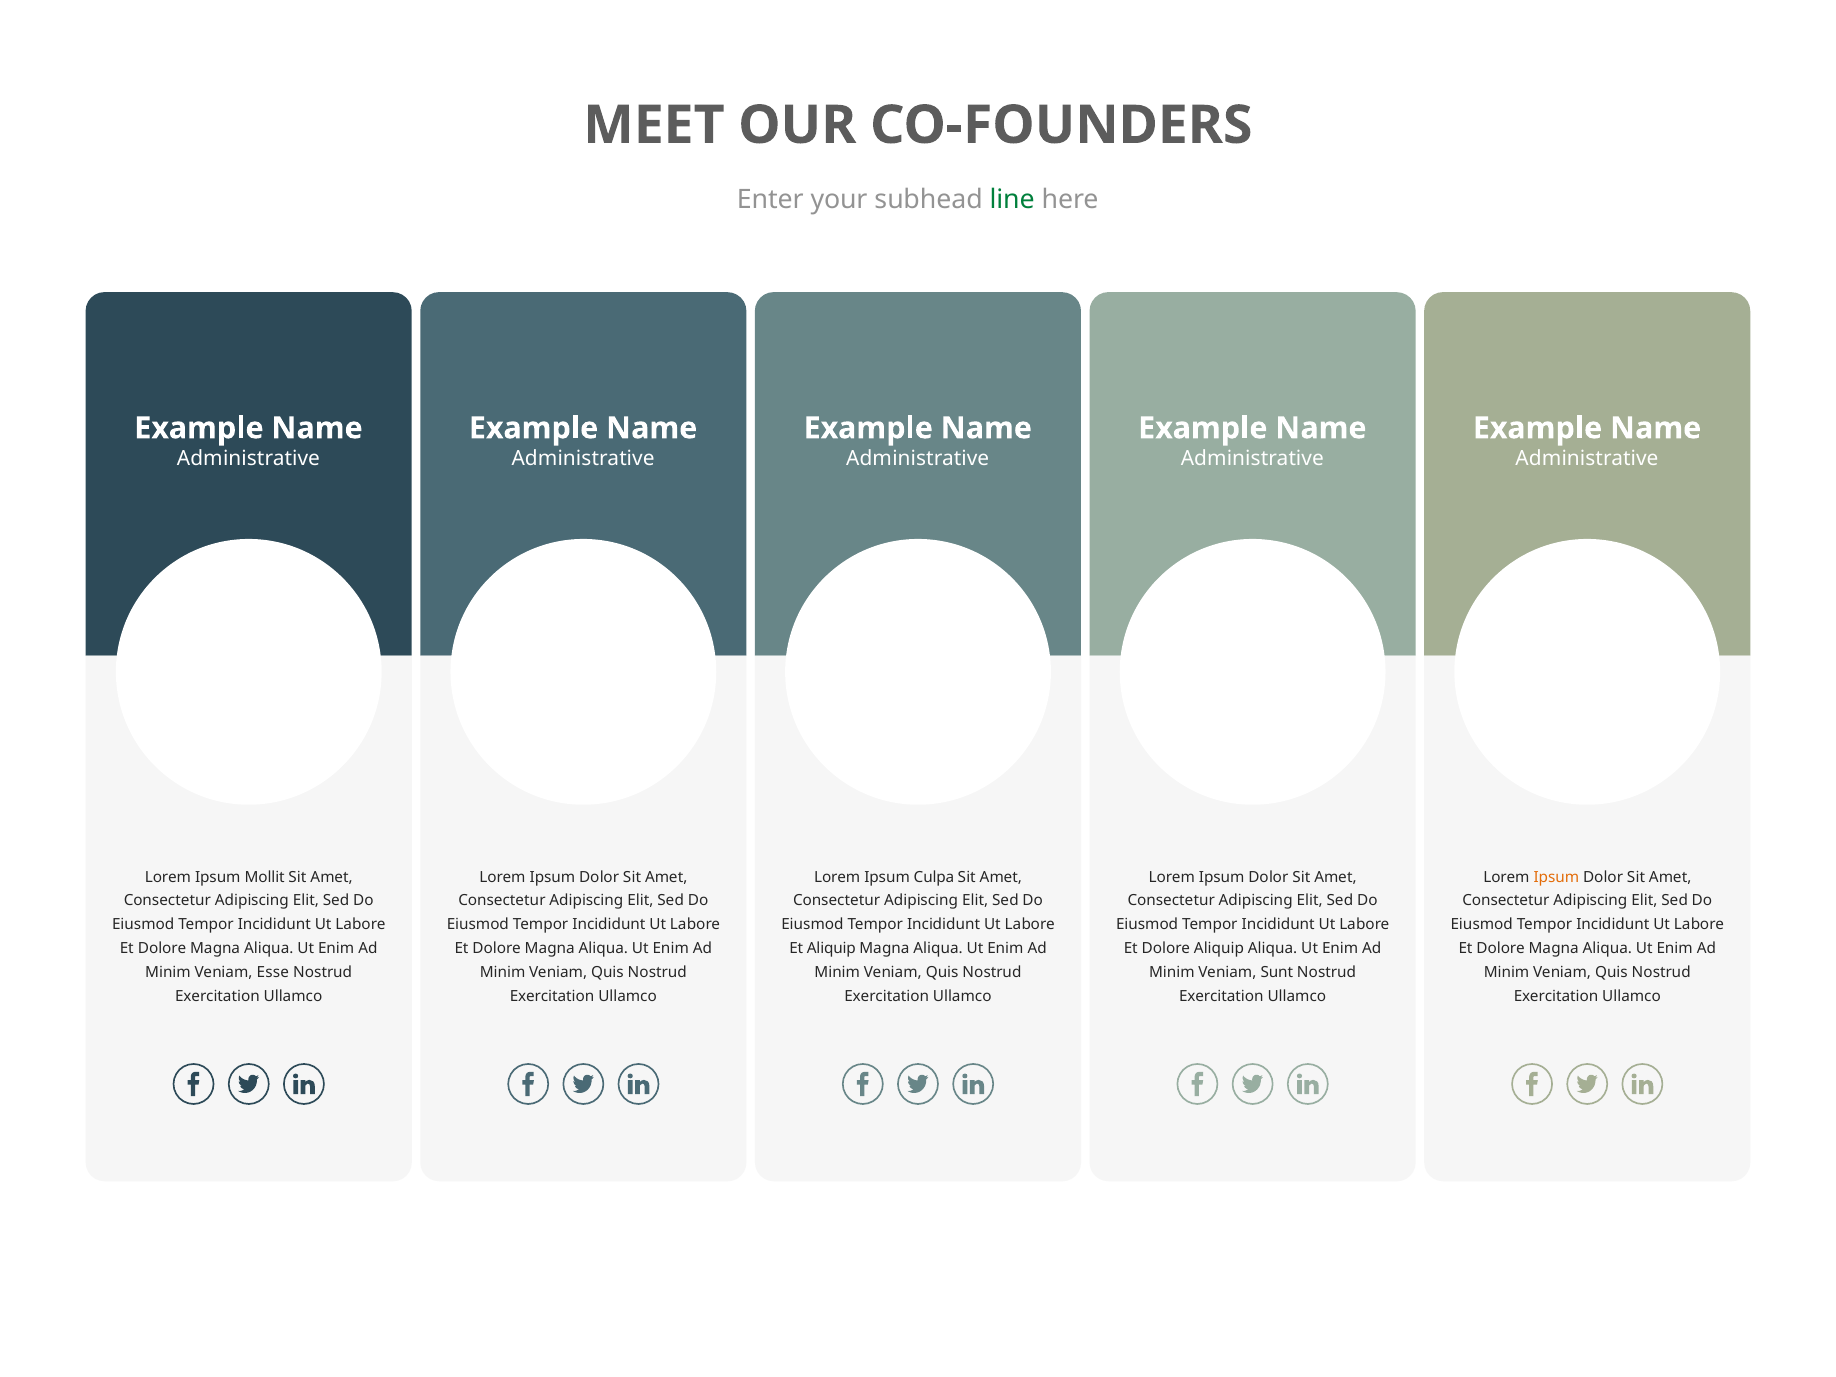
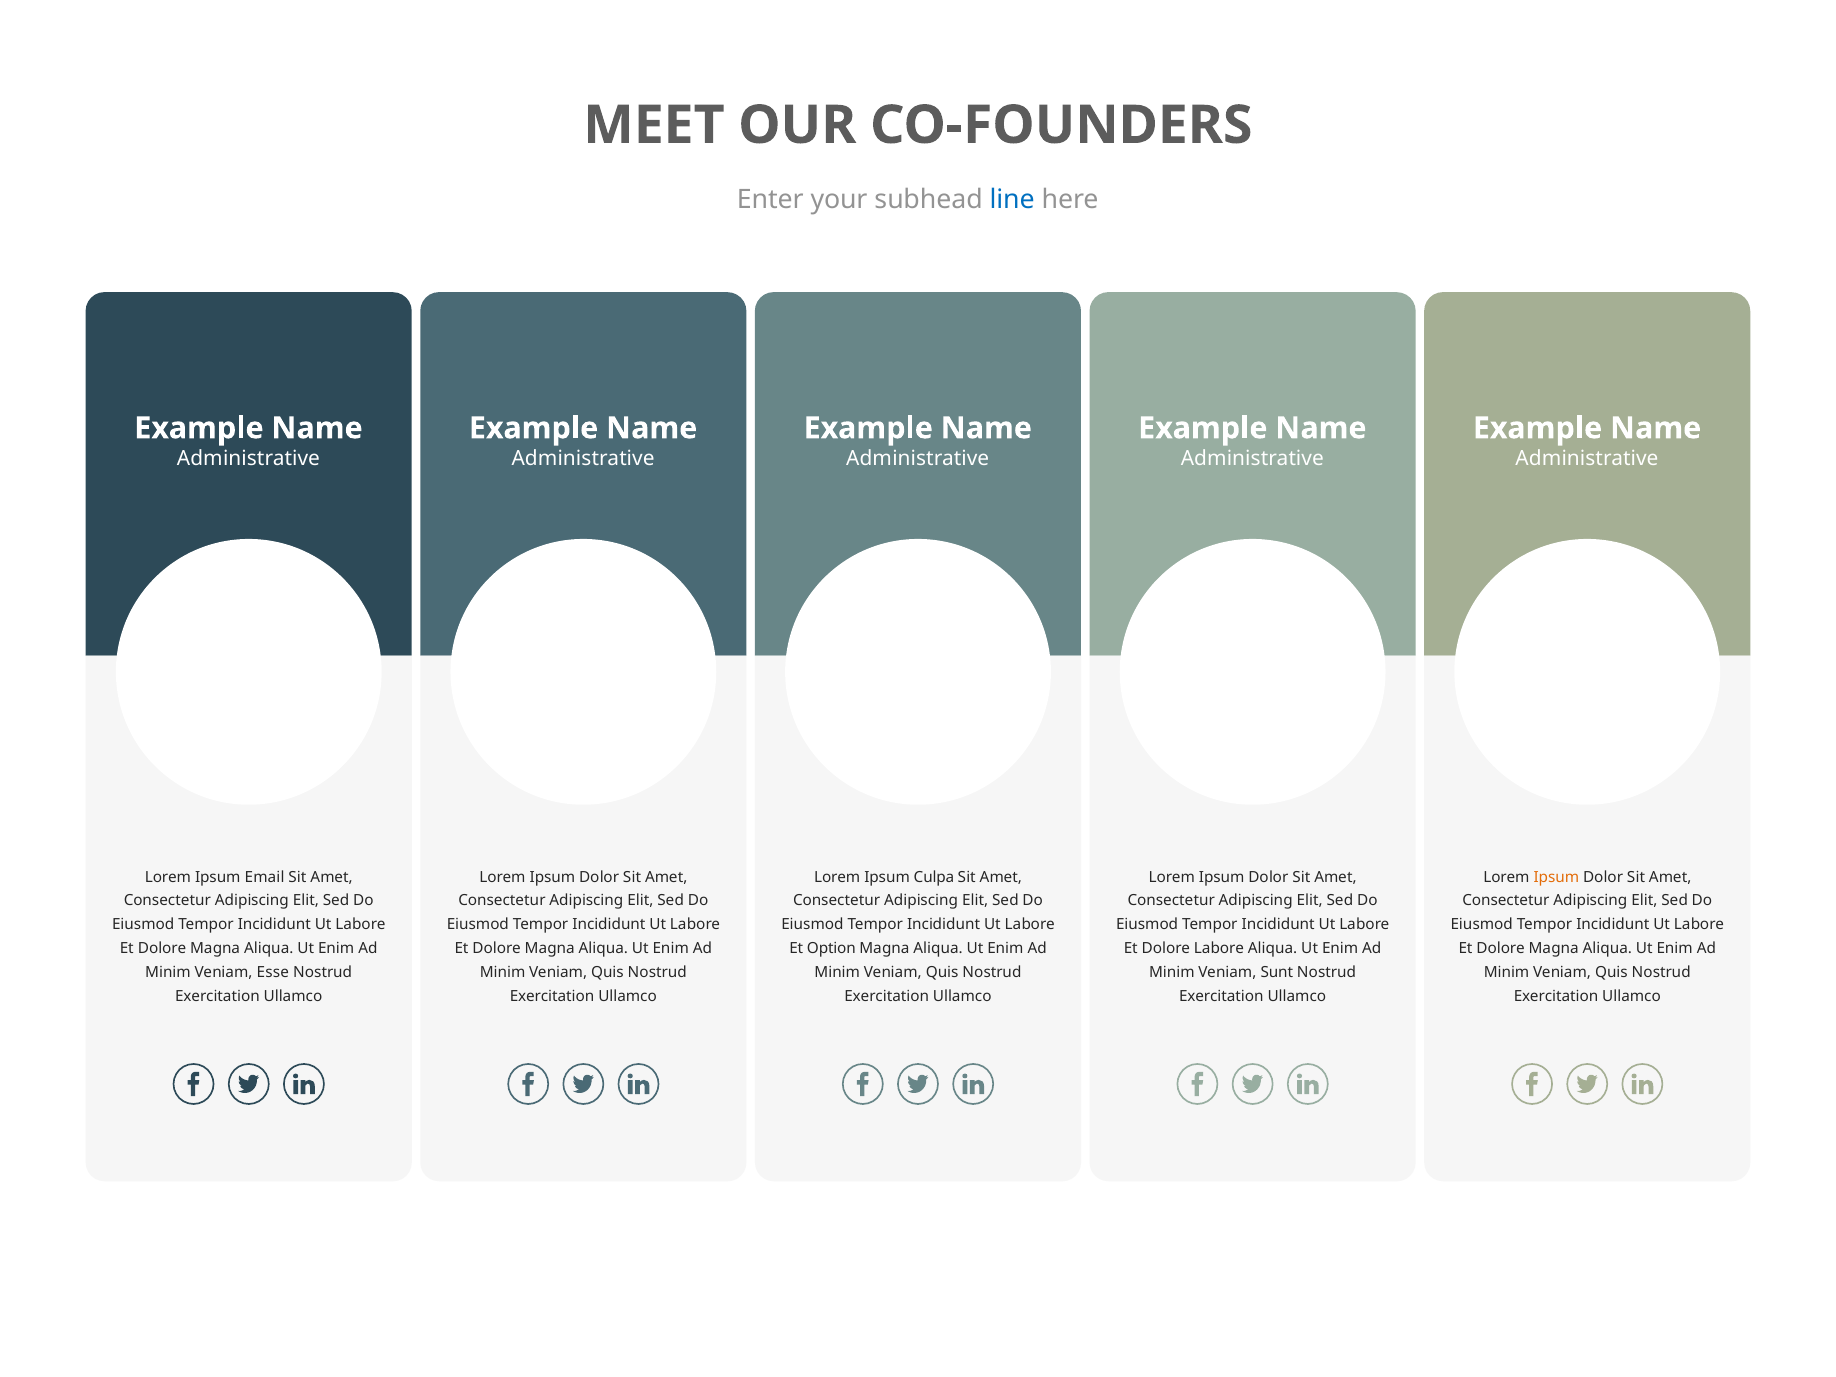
line colour: green -> blue
Mollit: Mollit -> Email
Et Aliquip: Aliquip -> Option
Dolore Aliquip: Aliquip -> Labore
